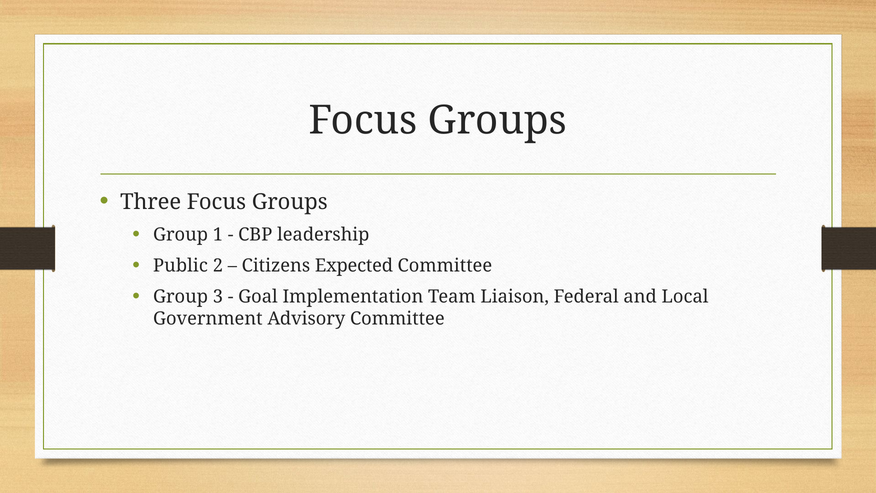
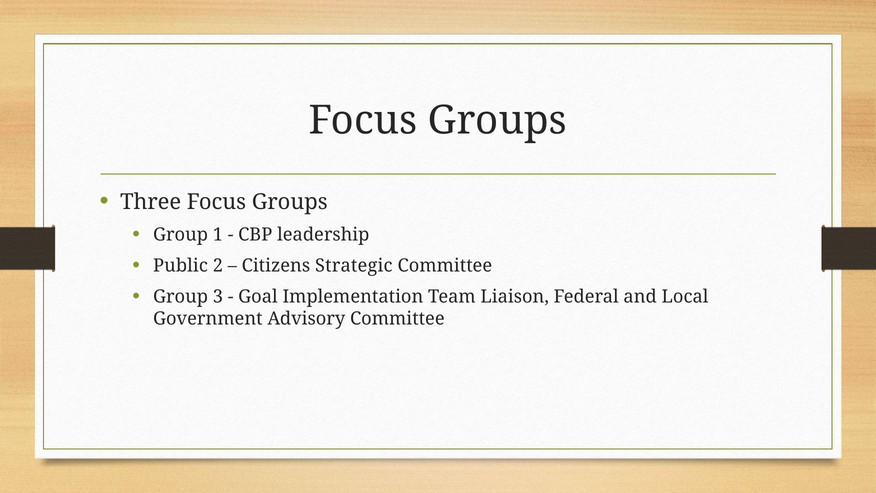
Expected: Expected -> Strategic
